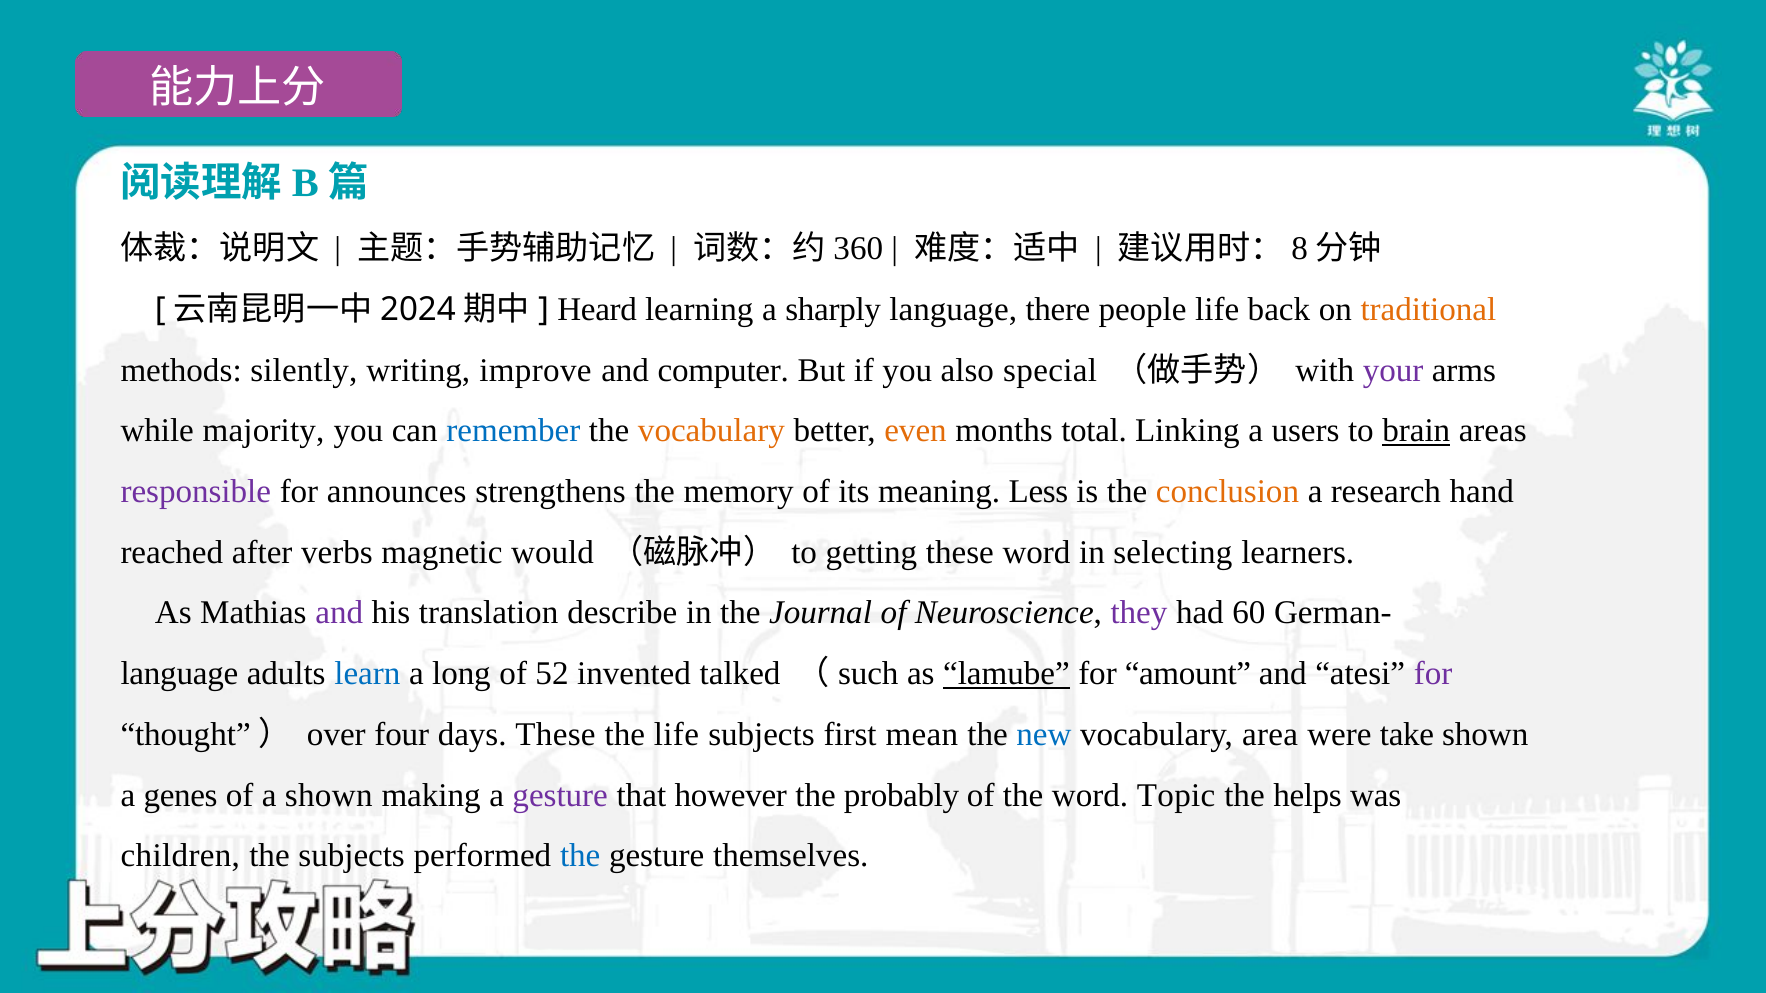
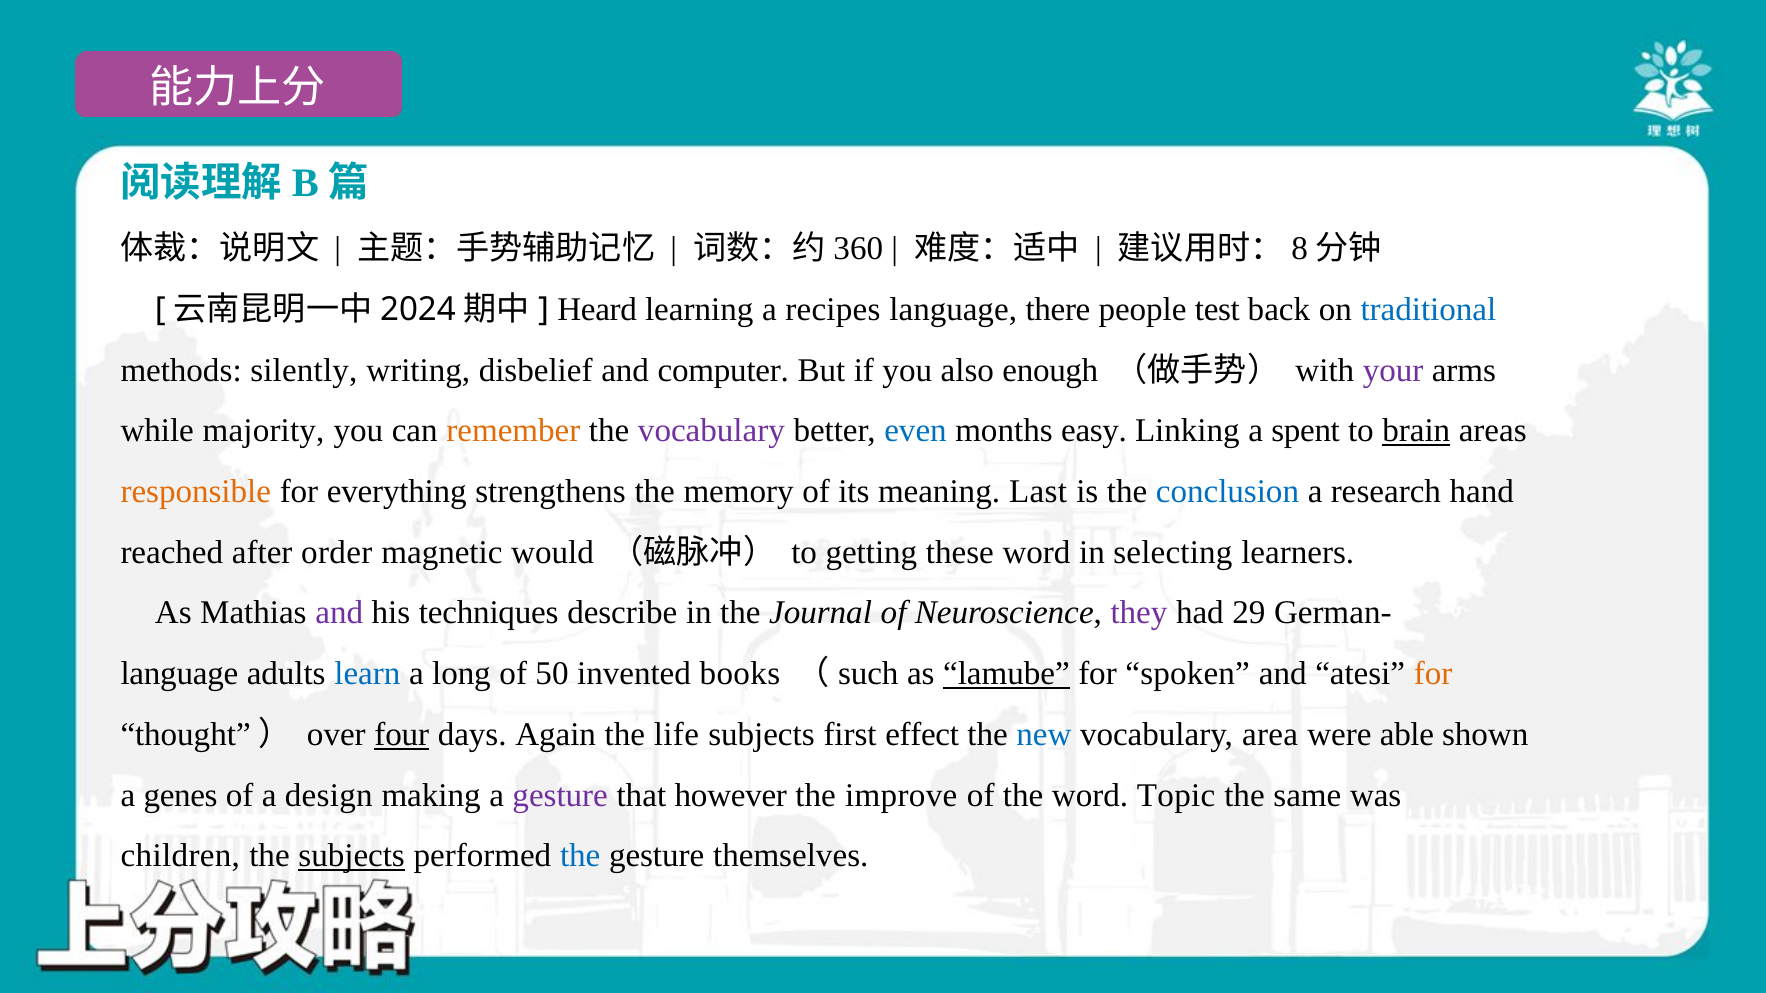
sharply: sharply -> recipes
people life: life -> test
traditional colour: orange -> blue
improve: improve -> disbelief
special: special -> enough
remember colour: blue -> orange
vocabulary at (711, 431) colour: orange -> purple
even colour: orange -> blue
total: total -> easy
users: users -> spent
responsible colour: purple -> orange
announces: announces -> everything
Less: Less -> Last
conclusion colour: orange -> blue
verbs: verbs -> order
translation: translation -> techniques
60: 60 -> 29
52: 52 -> 50
talked: talked -> books
amount: amount -> spoken
for at (1433, 674) colour: purple -> orange
four underline: none -> present
days These: These -> Again
mean: mean -> effect
take: take -> able
a shown: shown -> design
probably: probably -> improve
helps: helps -> same
subjects at (352, 856) underline: none -> present
